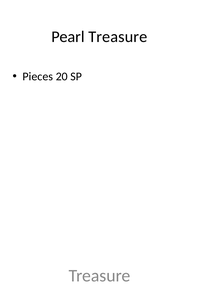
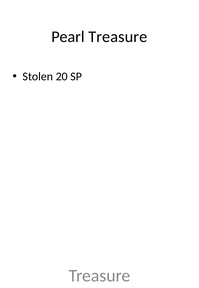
Pieces: Pieces -> Stolen
